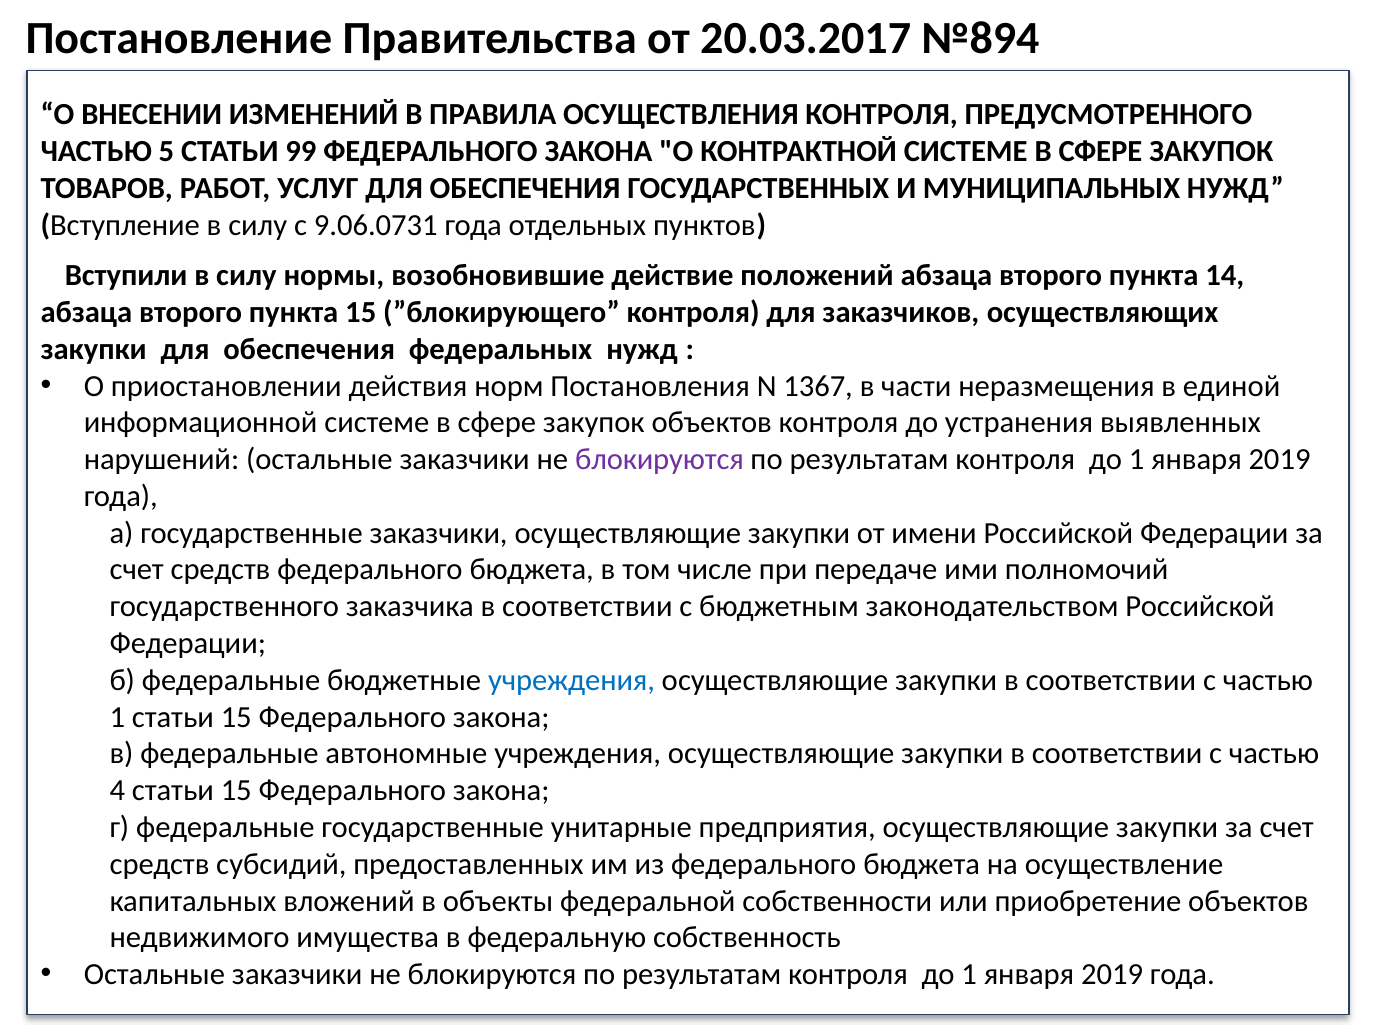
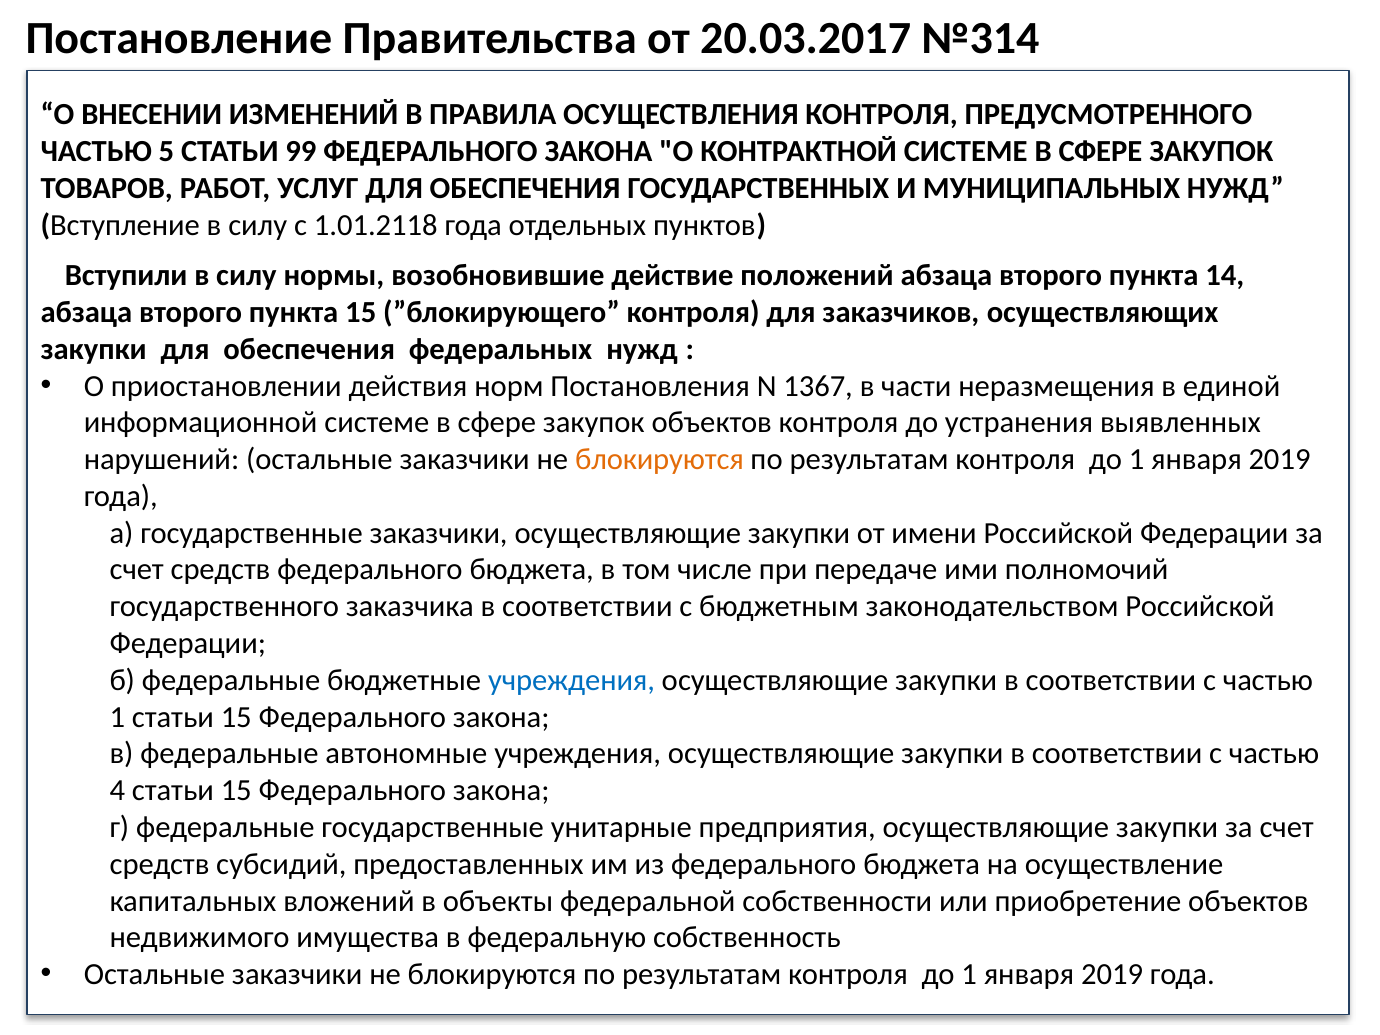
№894: №894 -> №314
9.06.0731: 9.06.0731 -> 1.01.2118
блокируются at (660, 460) colour: purple -> orange
